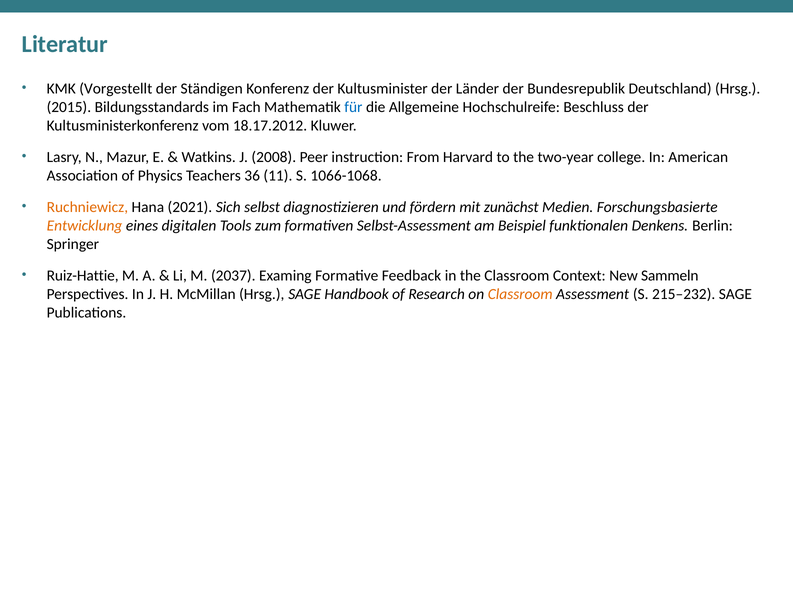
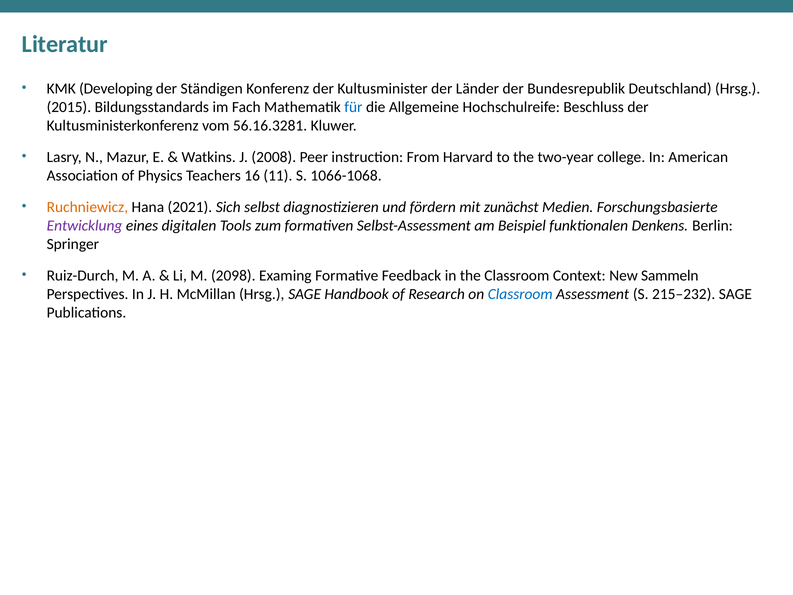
Vorgestellt: Vorgestellt -> Developing
18.17.2012: 18.17.2012 -> 56.16.3281
36: 36 -> 16
Entwicklung colour: orange -> purple
Ruiz-Hattie: Ruiz-Hattie -> Ruiz-Durch
2037: 2037 -> 2098
Classroom at (520, 294) colour: orange -> blue
